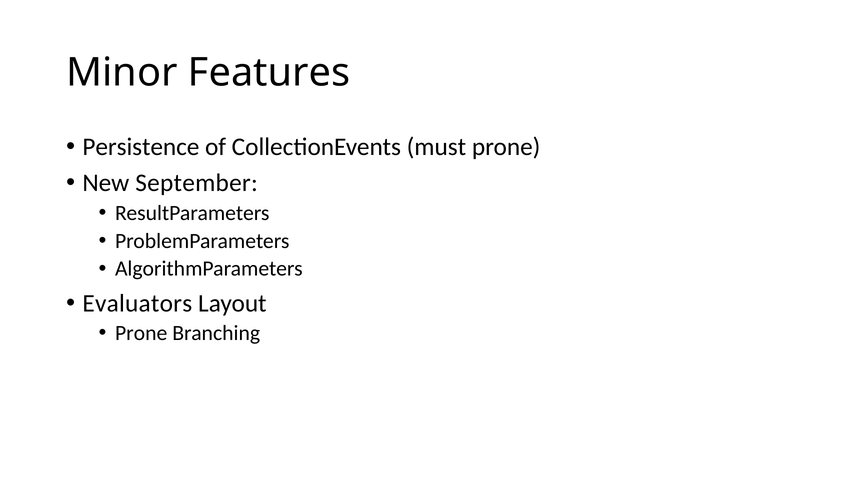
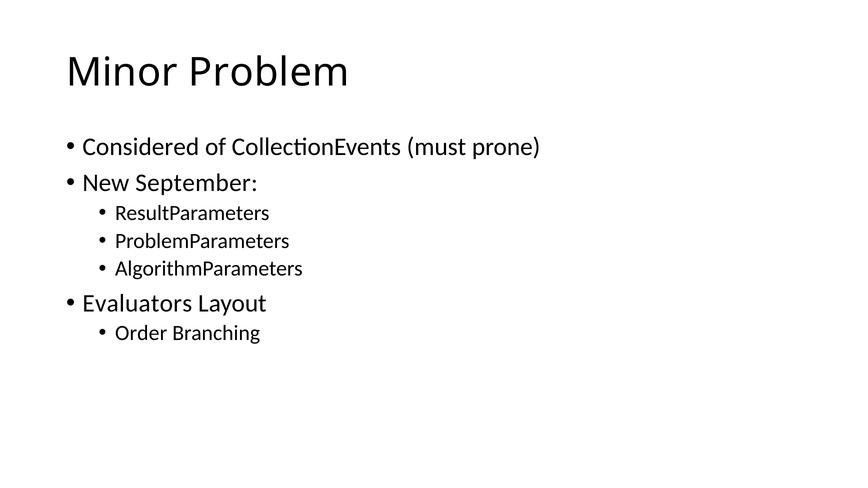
Features: Features -> Problem
Persistence: Persistence -> Considered
Prone at (141, 333): Prone -> Order
